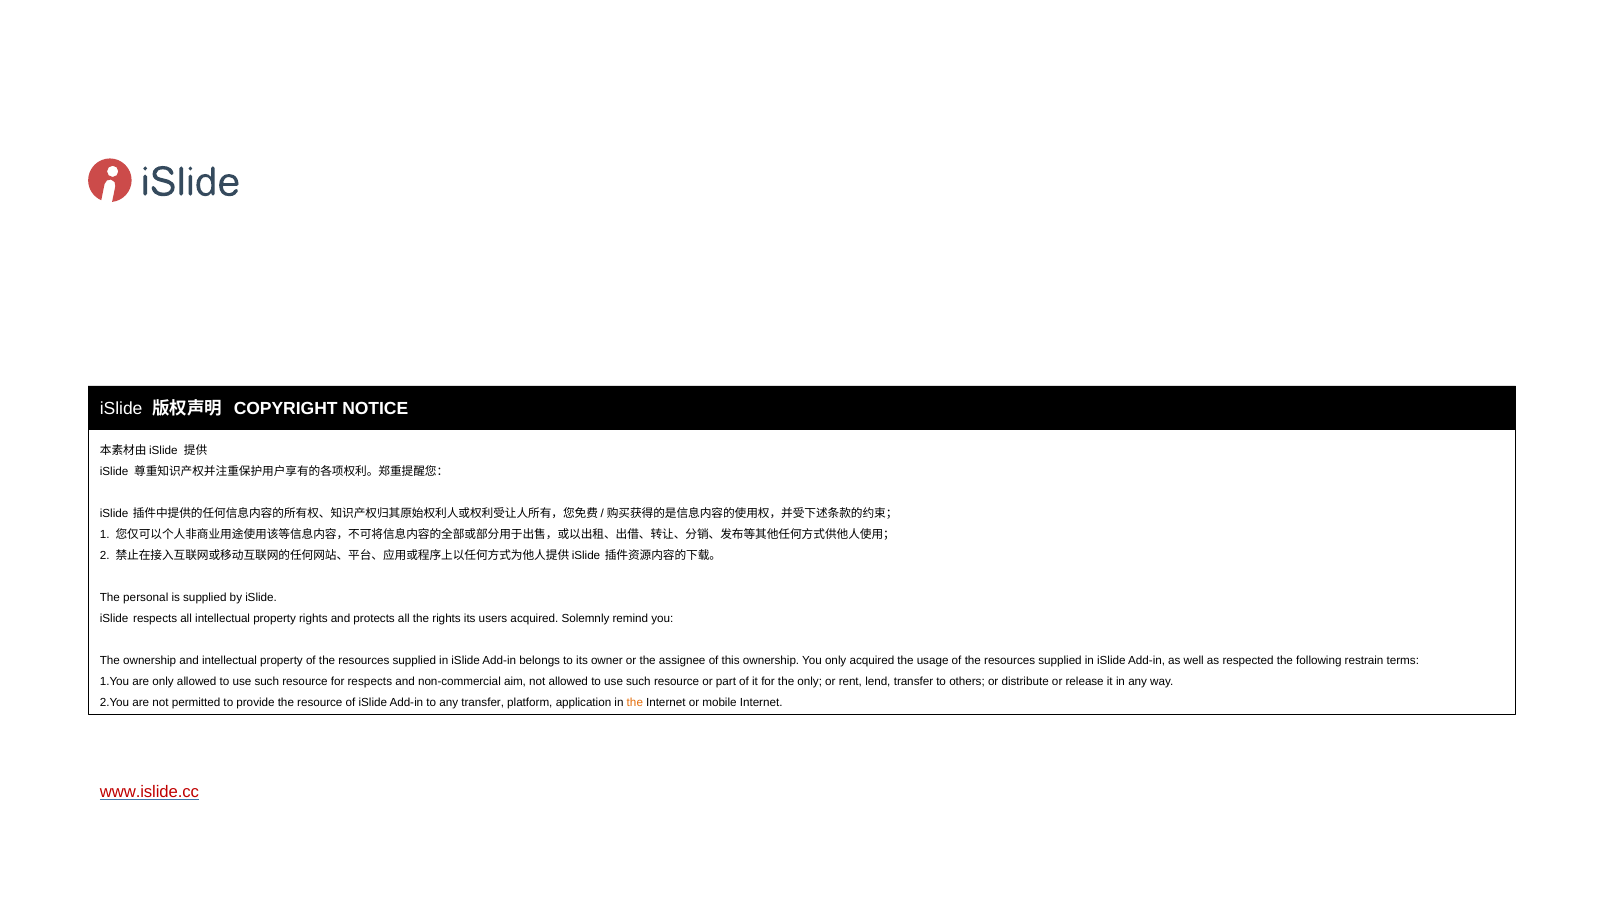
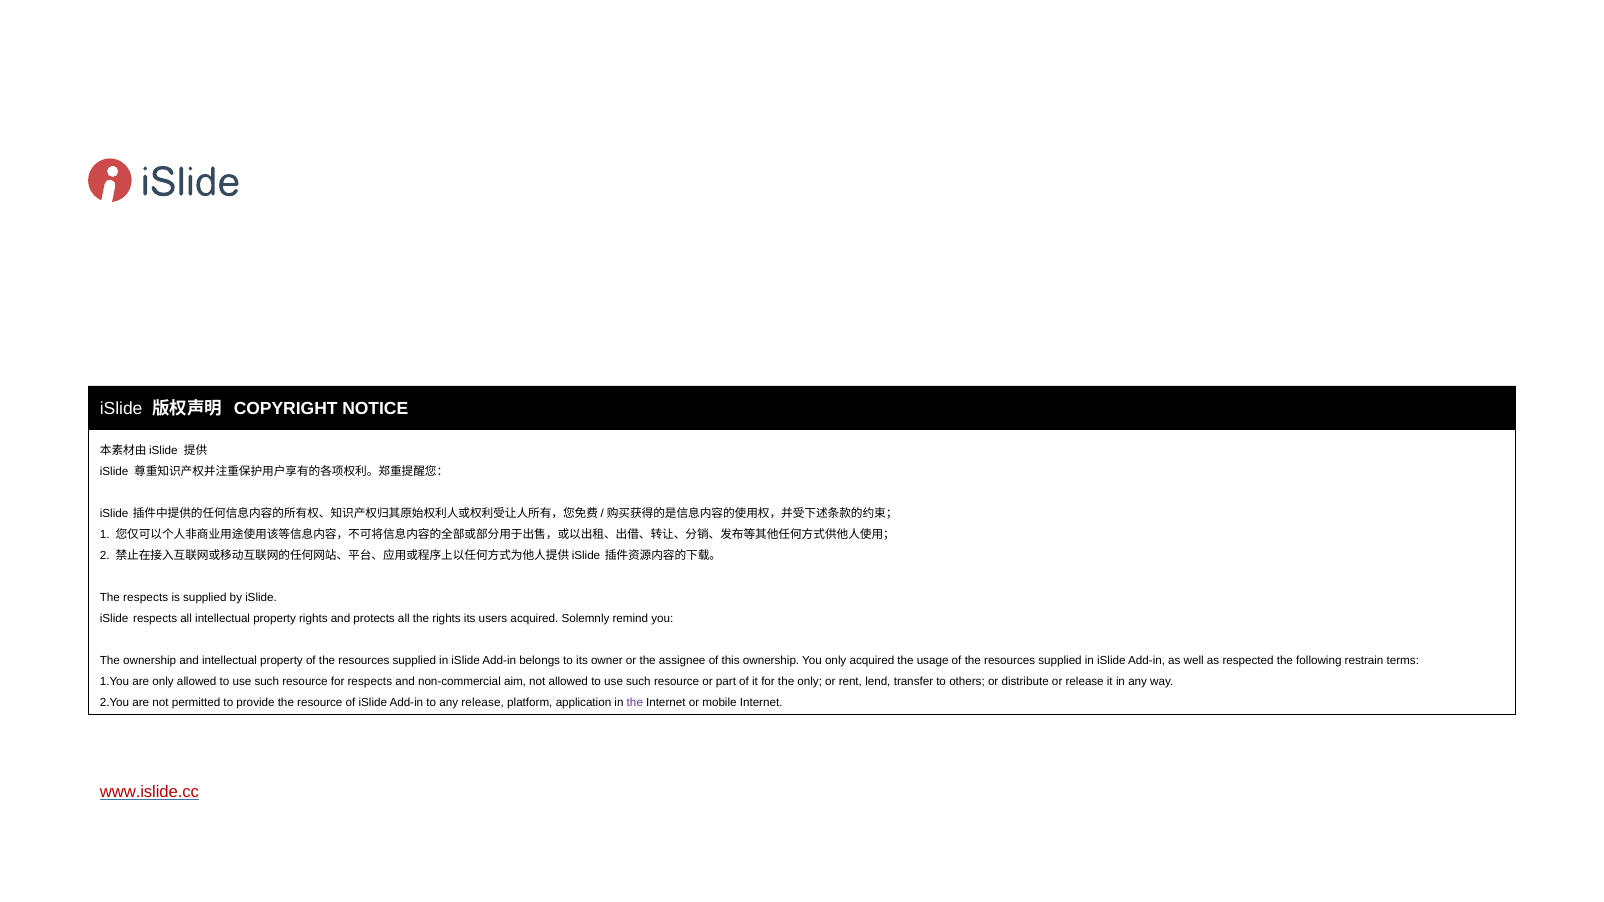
The personal: personal -> respects
any transfer: transfer -> release
the at (635, 703) colour: orange -> purple
